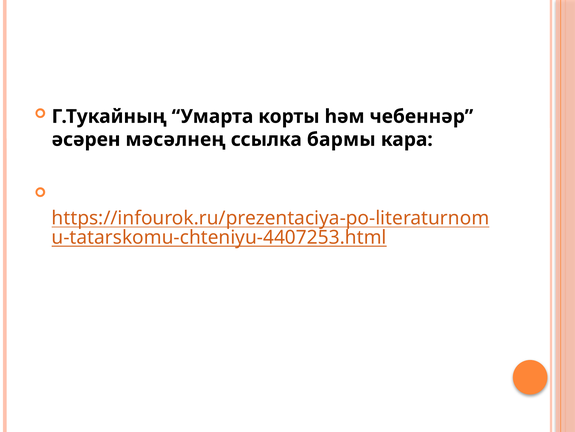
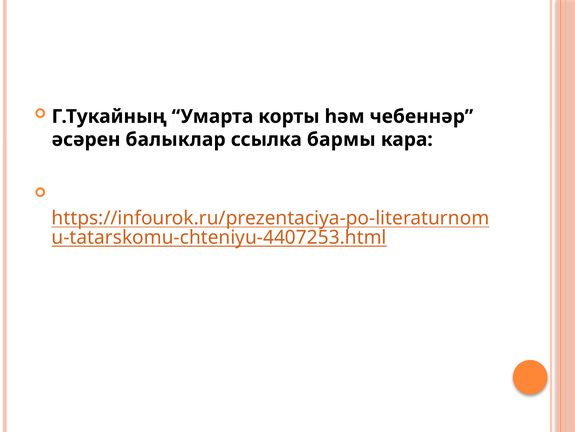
мәсәлнең: мәсәлнең -> балыклар
